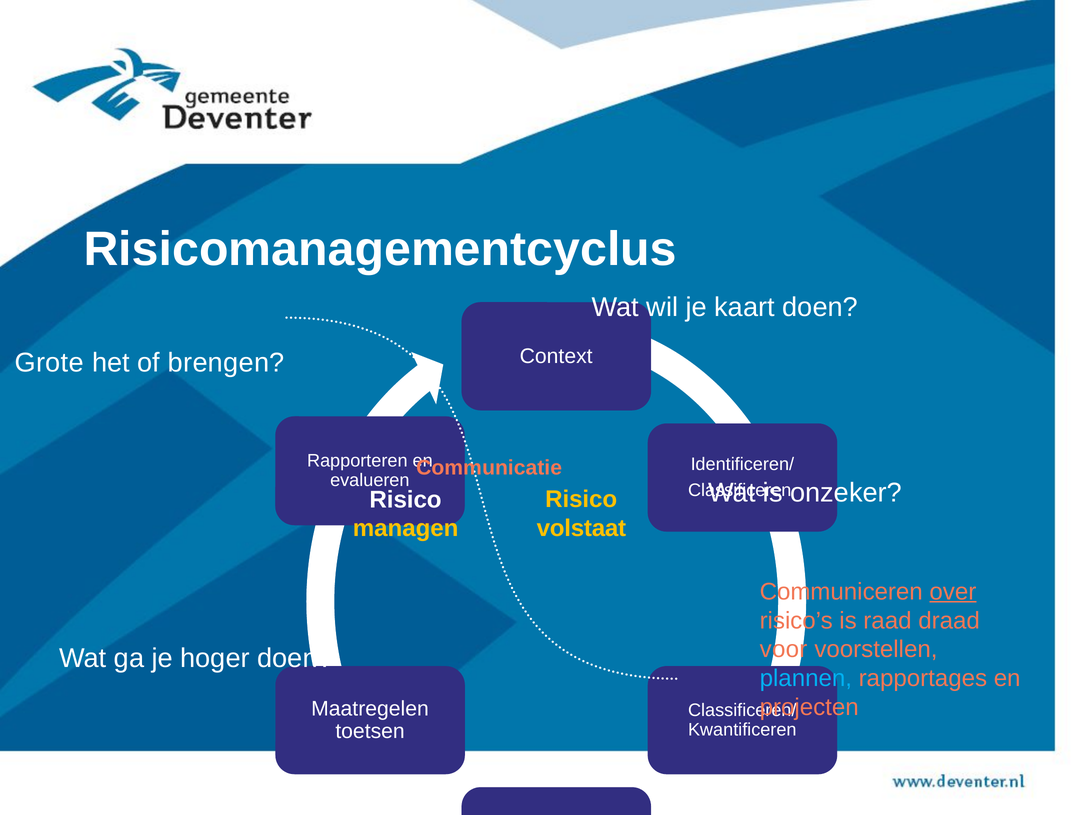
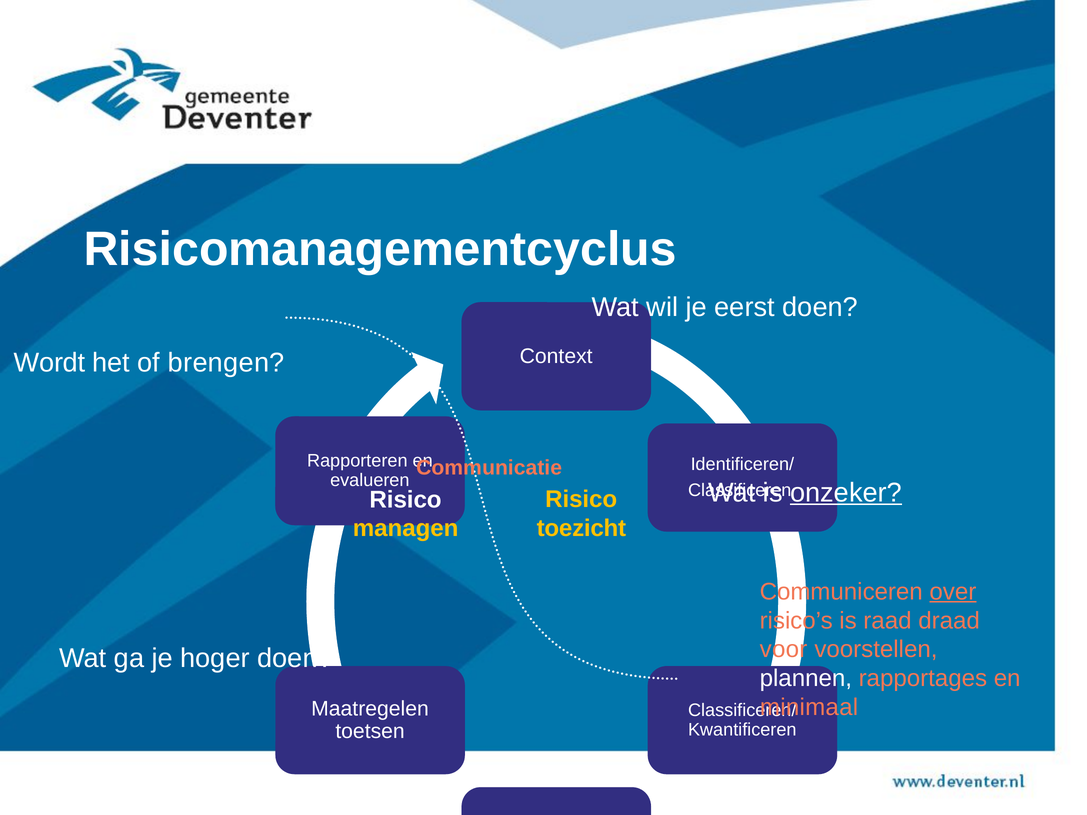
kaart: kaart -> eerst
Grote: Grote -> Wordt
onzeker underline: none -> present
volstaat: volstaat -> toezicht
plannen colour: light blue -> white
projecten: projecten -> minimaal
